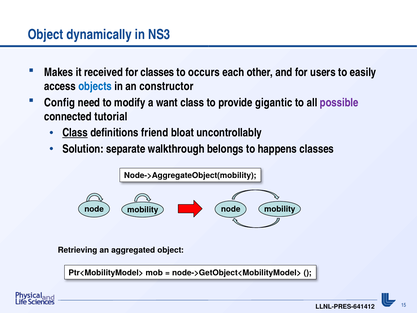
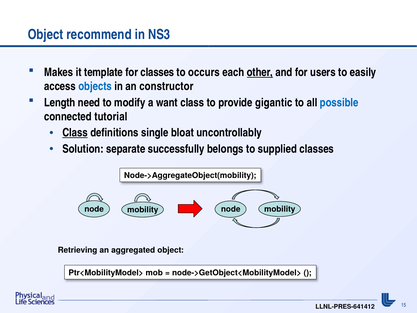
dynamically: dynamically -> recommend
received: received -> template
other underline: none -> present
Config: Config -> Length
possible colour: purple -> blue
friend: friend -> single
walkthrough: walkthrough -> successfully
happens: happens -> supplied
